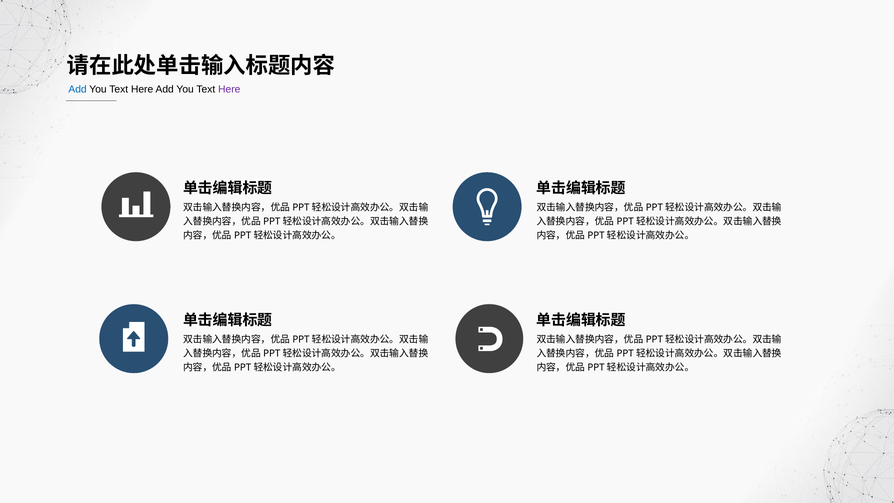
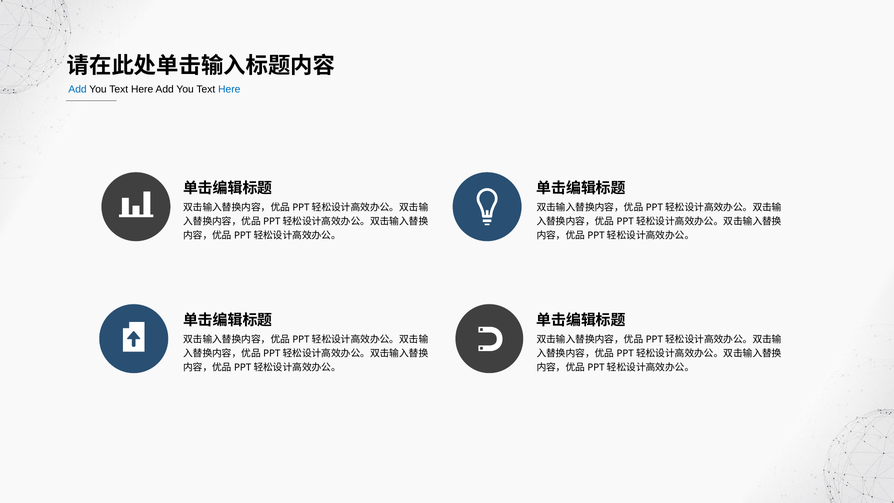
Here at (229, 89) colour: purple -> blue
